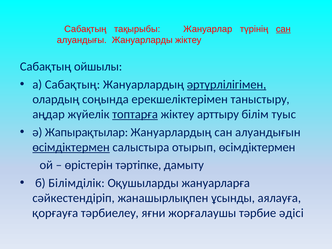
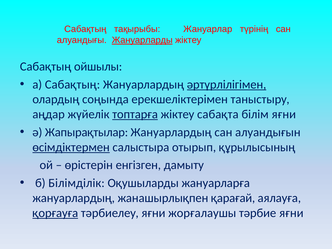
сан at (283, 29) underline: present -> none
Жануарларды underline: none -> present
арттыру: арттыру -> сабақта
білім туыс: туыс -> яғни
отырып өсімдіктермен: өсімдіктермен -> құрылысының
тәртіпке: тәртіпке -> енгізген
сәйкестендіріп at (74, 198): сәйкестендіріп -> жануарлардың
ұсынды: ұсынды -> қарағай
қорғауға underline: none -> present
тәрбие әдісі: әдісі -> яғни
